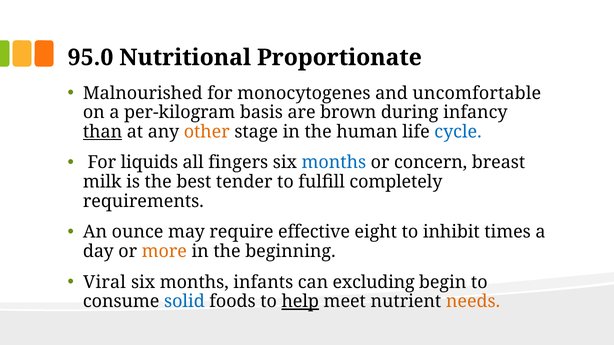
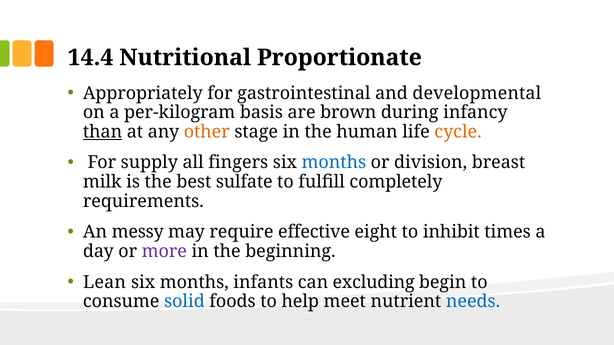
95.0: 95.0 -> 14.4
Malnourished: Malnourished -> Appropriately
monocytogenes: monocytogenes -> gastrointestinal
uncomfortable: uncomfortable -> developmental
cycle colour: blue -> orange
liquids: liquids -> supply
concern: concern -> division
tender: tender -> sulfate
ounce: ounce -> messy
more colour: orange -> purple
Viral: Viral -> Lean
help underline: present -> none
needs colour: orange -> blue
